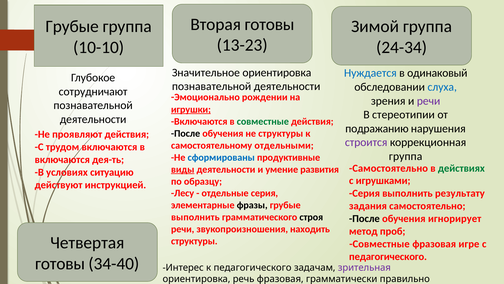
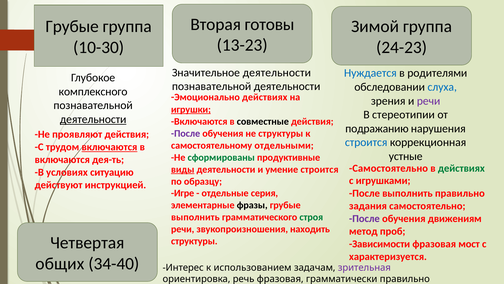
10-10: 10-10 -> 10-30
24-34: 24-34 -> 24-23
Значительное ориентировка: ориентировка -> деятельности
одинаковый: одинаковый -> родителями
сотрудничают: сотрудничают -> комплексного
Эмоционально рождении: рождении -> действиях
деятельности at (93, 119) underline: none -> present
совместные at (263, 121) colour: green -> black
После at (186, 133) colour: black -> purple
строится at (366, 142) colour: purple -> blue
включаются at (109, 147) underline: none -> present
группа at (406, 156): группа -> устные
сформированы colour: blue -> green
умение развития: развития -> строится
Серия at (364, 193): Серия -> После
выполнить результату: результату -> правильно
Лесу: Лесу -> Игре
строя colour: black -> green
После at (364, 218) colour: black -> purple
игнорирует: игнорирует -> движениям
Совместные at (379, 244): Совместные -> Зависимости
игре: игре -> мост
педагогического at (388, 256): педагогического -> характеризуется
готовы at (60, 263): готовы -> общих
к педагогического: педагогического -> использованием
